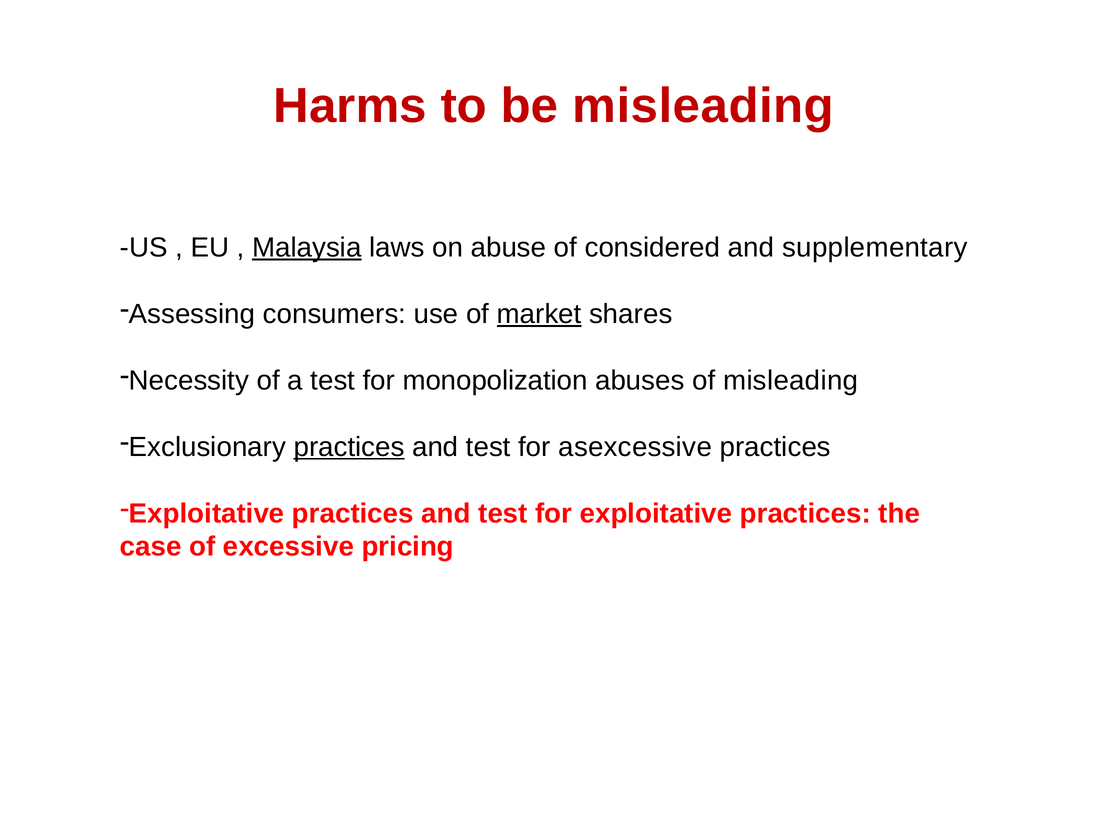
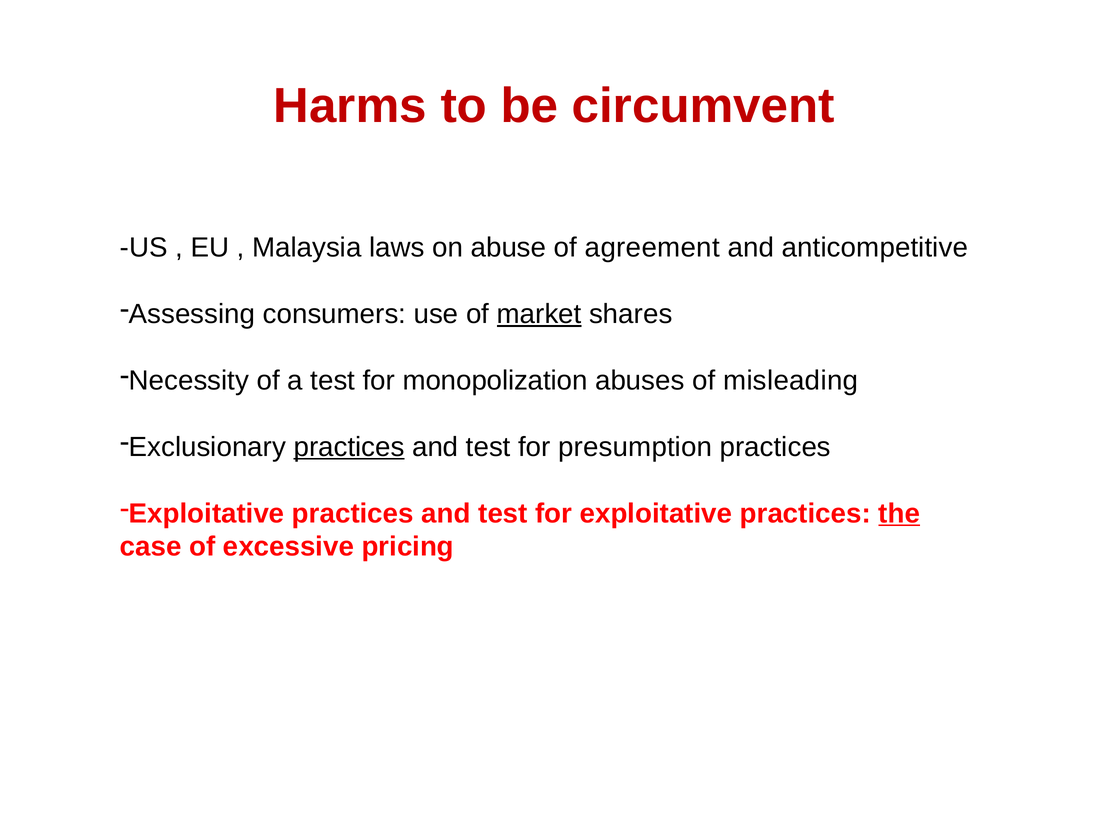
be misleading: misleading -> circumvent
Malaysia underline: present -> none
considered: considered -> agreement
supplementary: supplementary -> anticompetitive
asexcessive: asexcessive -> presumption
the underline: none -> present
